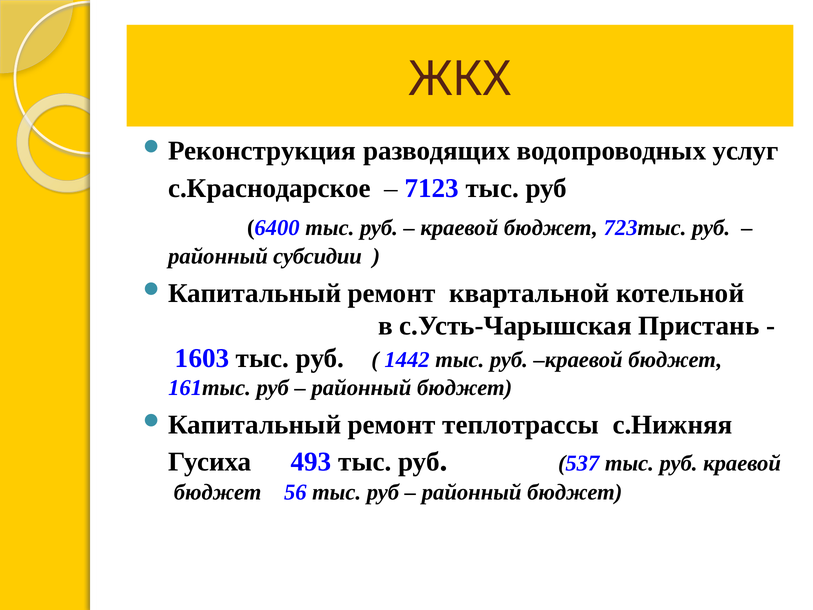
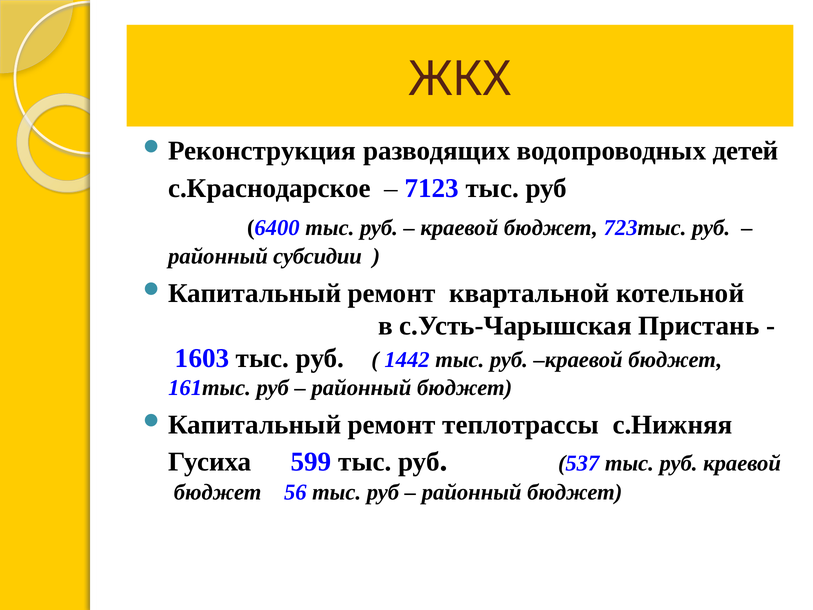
услуг: услуг -> детей
493: 493 -> 599
